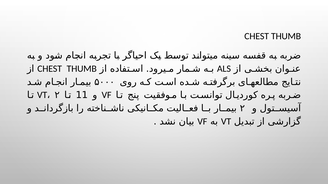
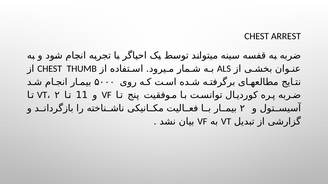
THUMB at (286, 36): THUMB -> ARREST
